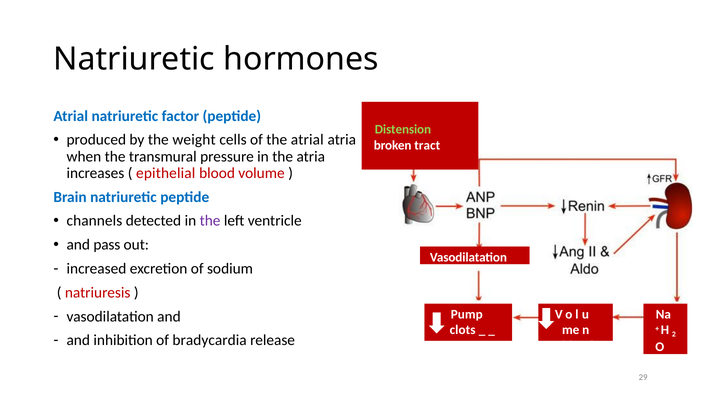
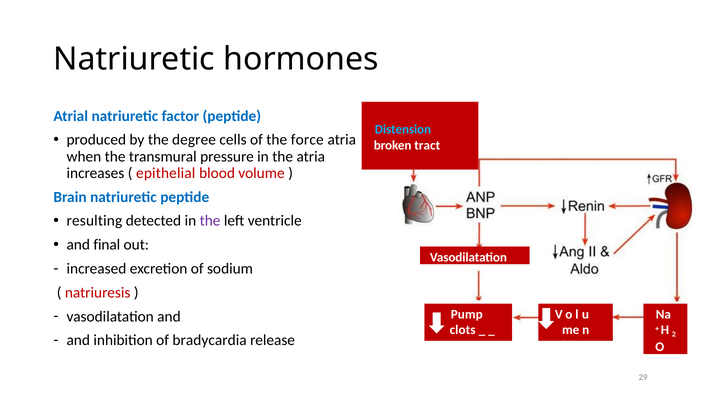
Distension colour: light green -> light blue
weight: weight -> degree
the atrial: atrial -> force
channels: channels -> resulting
pass: pass -> final
